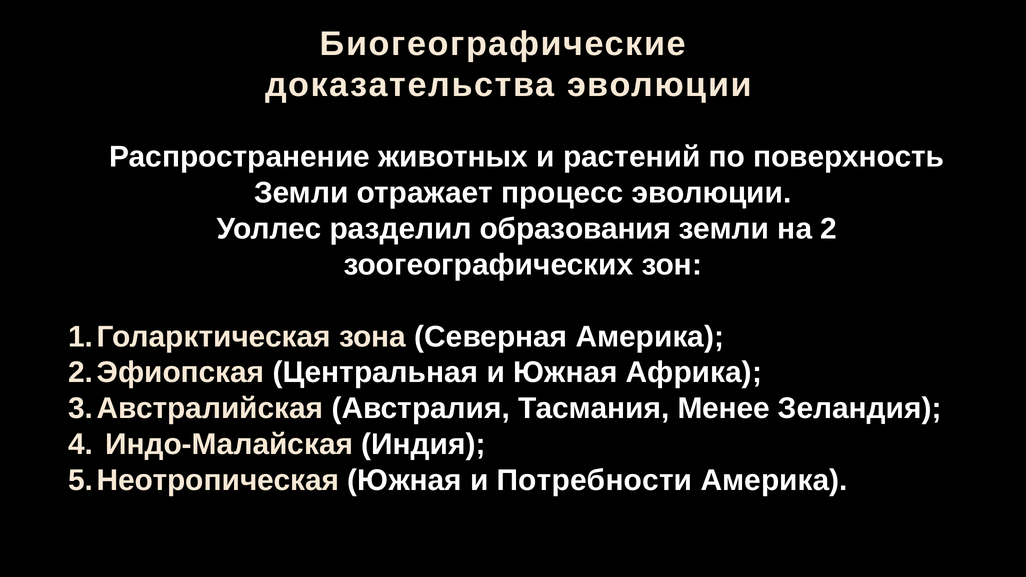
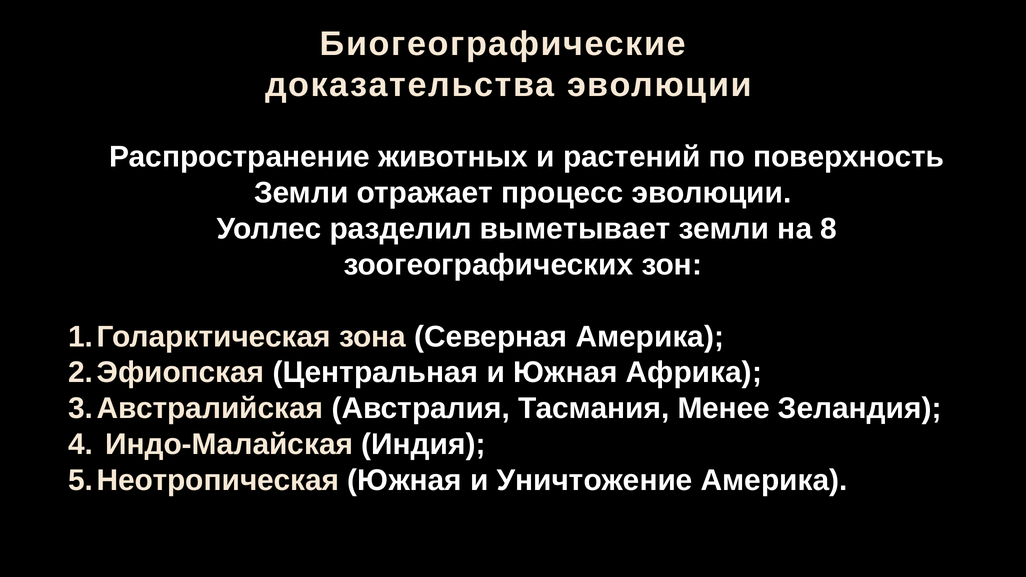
образования: образования -> выметывает
2: 2 -> 8
Потребности: Потребности -> Уничтожение
